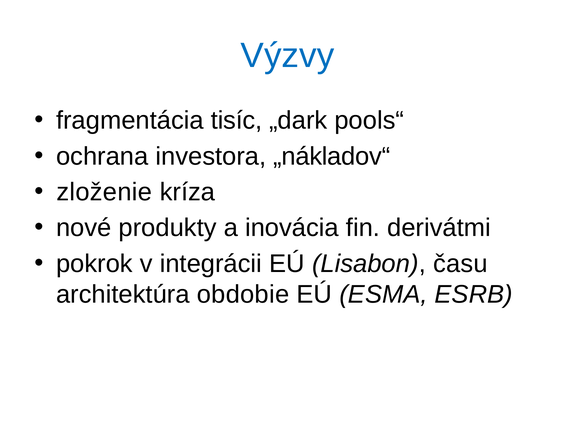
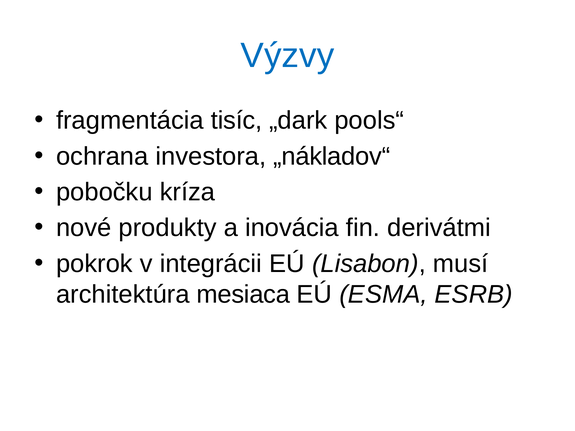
zloženie: zloženie -> pobočku
času: času -> musí
obdobie: obdobie -> mesiaca
